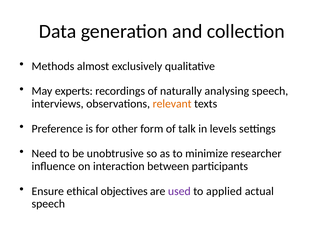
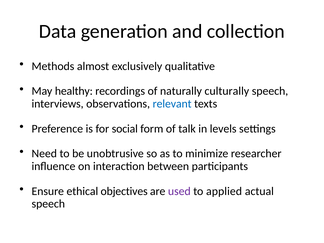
experts: experts -> healthy
analysing: analysing -> culturally
relevant colour: orange -> blue
other: other -> social
